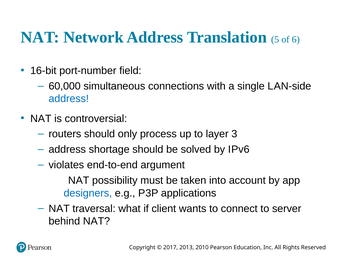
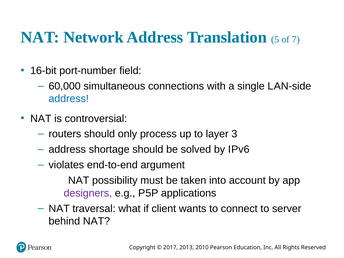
of 6: 6 -> 7
designers colour: blue -> purple
P 3: 3 -> 5
